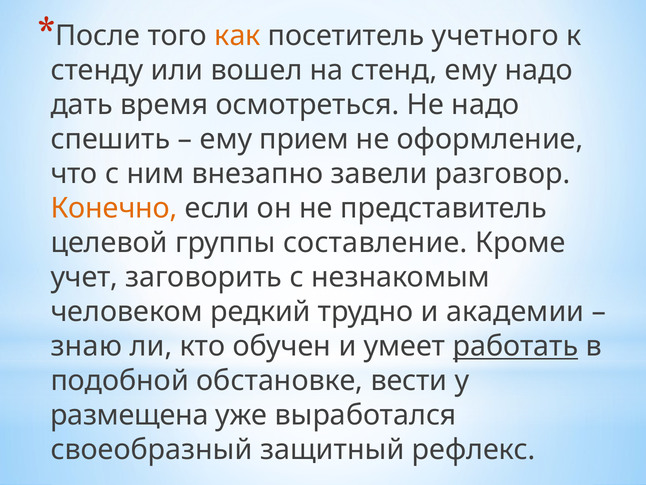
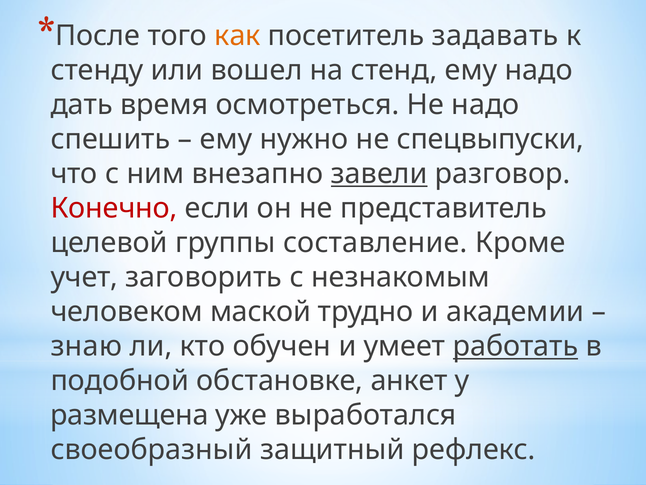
учетного: учетного -> задавать
прием: прием -> нужно
оформление: оформление -> спецвыпуски
завели underline: none -> present
Конечно colour: orange -> red
редкий: редкий -> маской
вести: вести -> анкет
